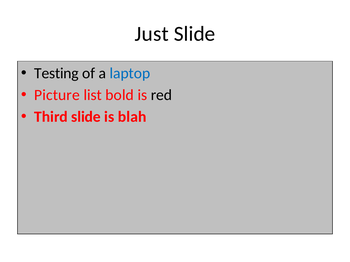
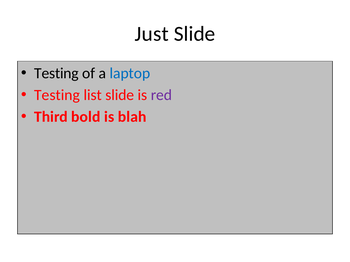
Picture at (57, 95): Picture -> Testing
list bold: bold -> slide
red colour: black -> purple
Third slide: slide -> bold
